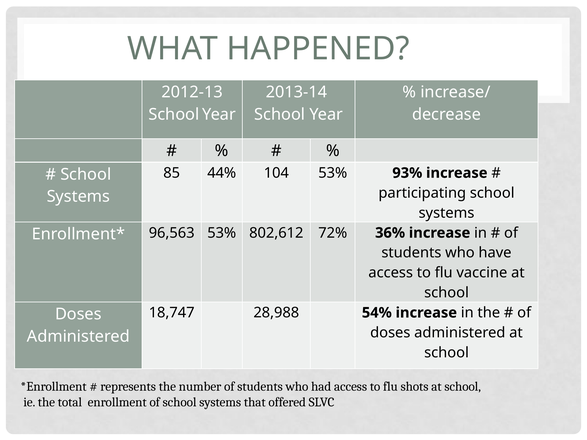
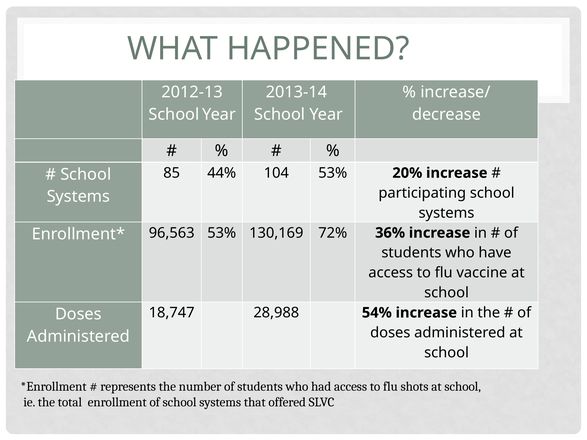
93%: 93% -> 20%
802,612: 802,612 -> 130,169
